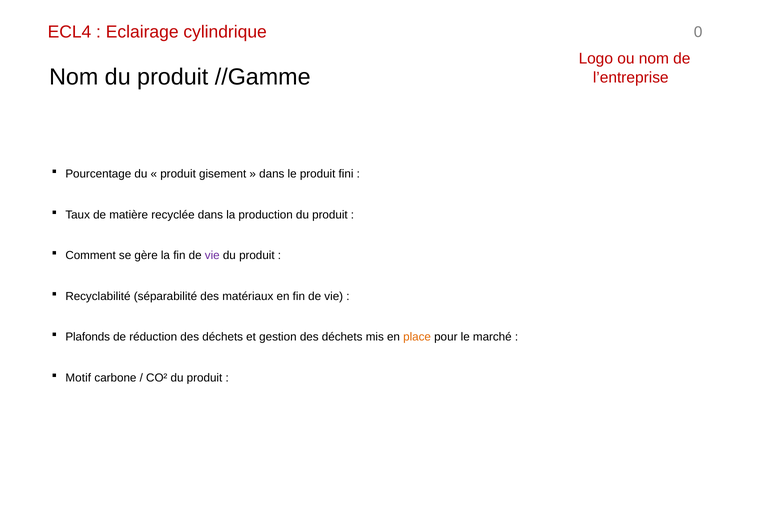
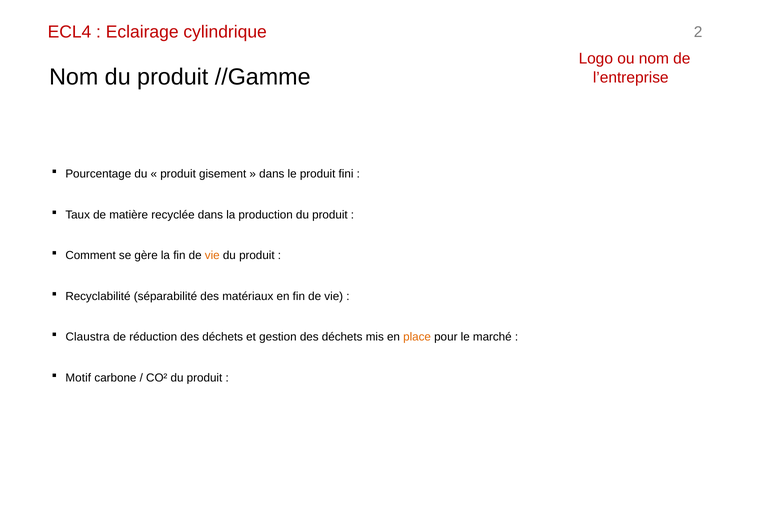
0: 0 -> 2
vie at (212, 255) colour: purple -> orange
Plafonds: Plafonds -> Claustra
